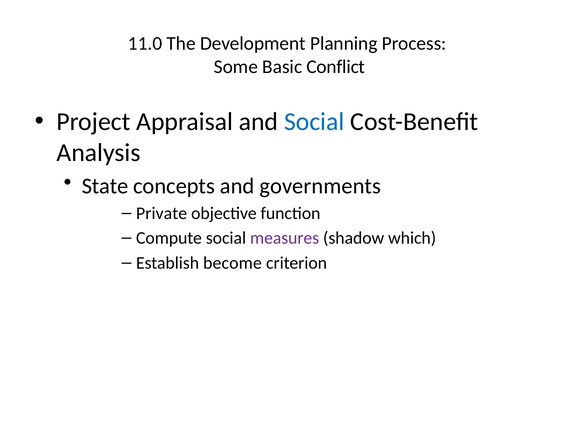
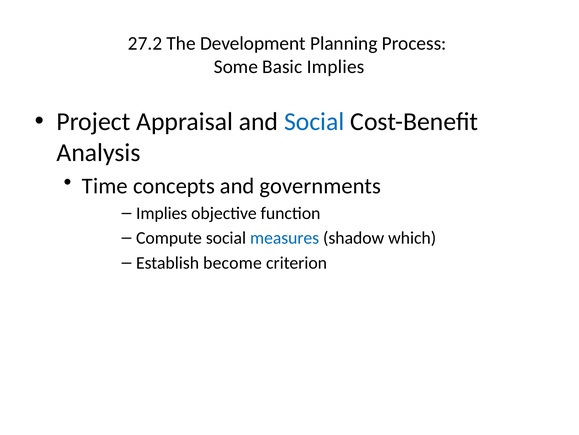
11.0: 11.0 -> 27.2
Basic Conflict: Conflict -> Implies
State: State -> Time
Private at (162, 213): Private -> Implies
measures colour: purple -> blue
